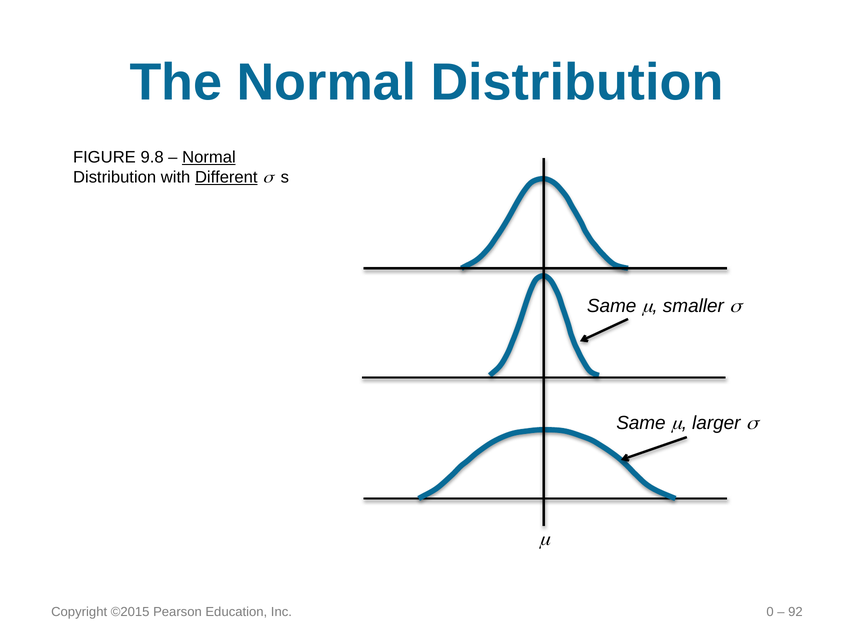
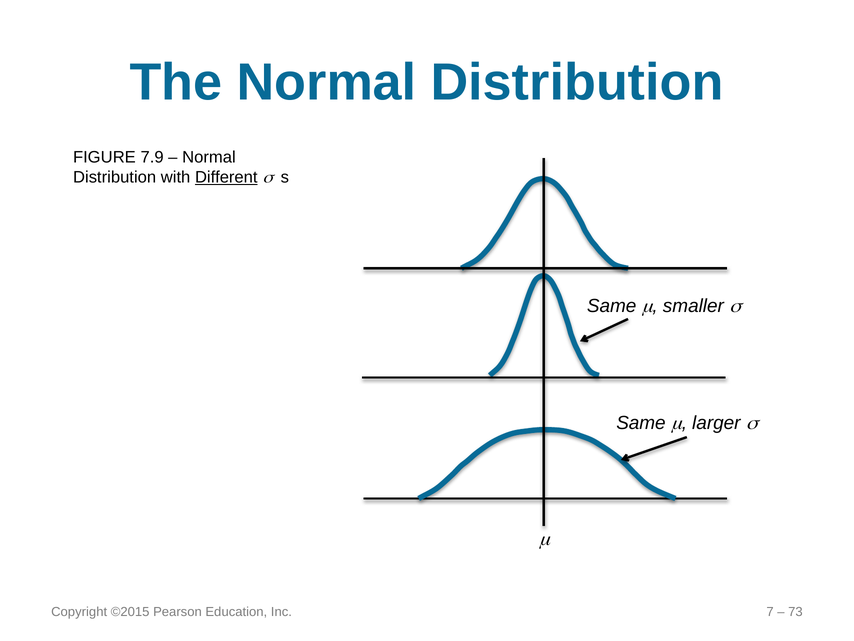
9.8: 9.8 -> 7.9
Normal at (209, 157) underline: present -> none
0: 0 -> 7
92: 92 -> 73
